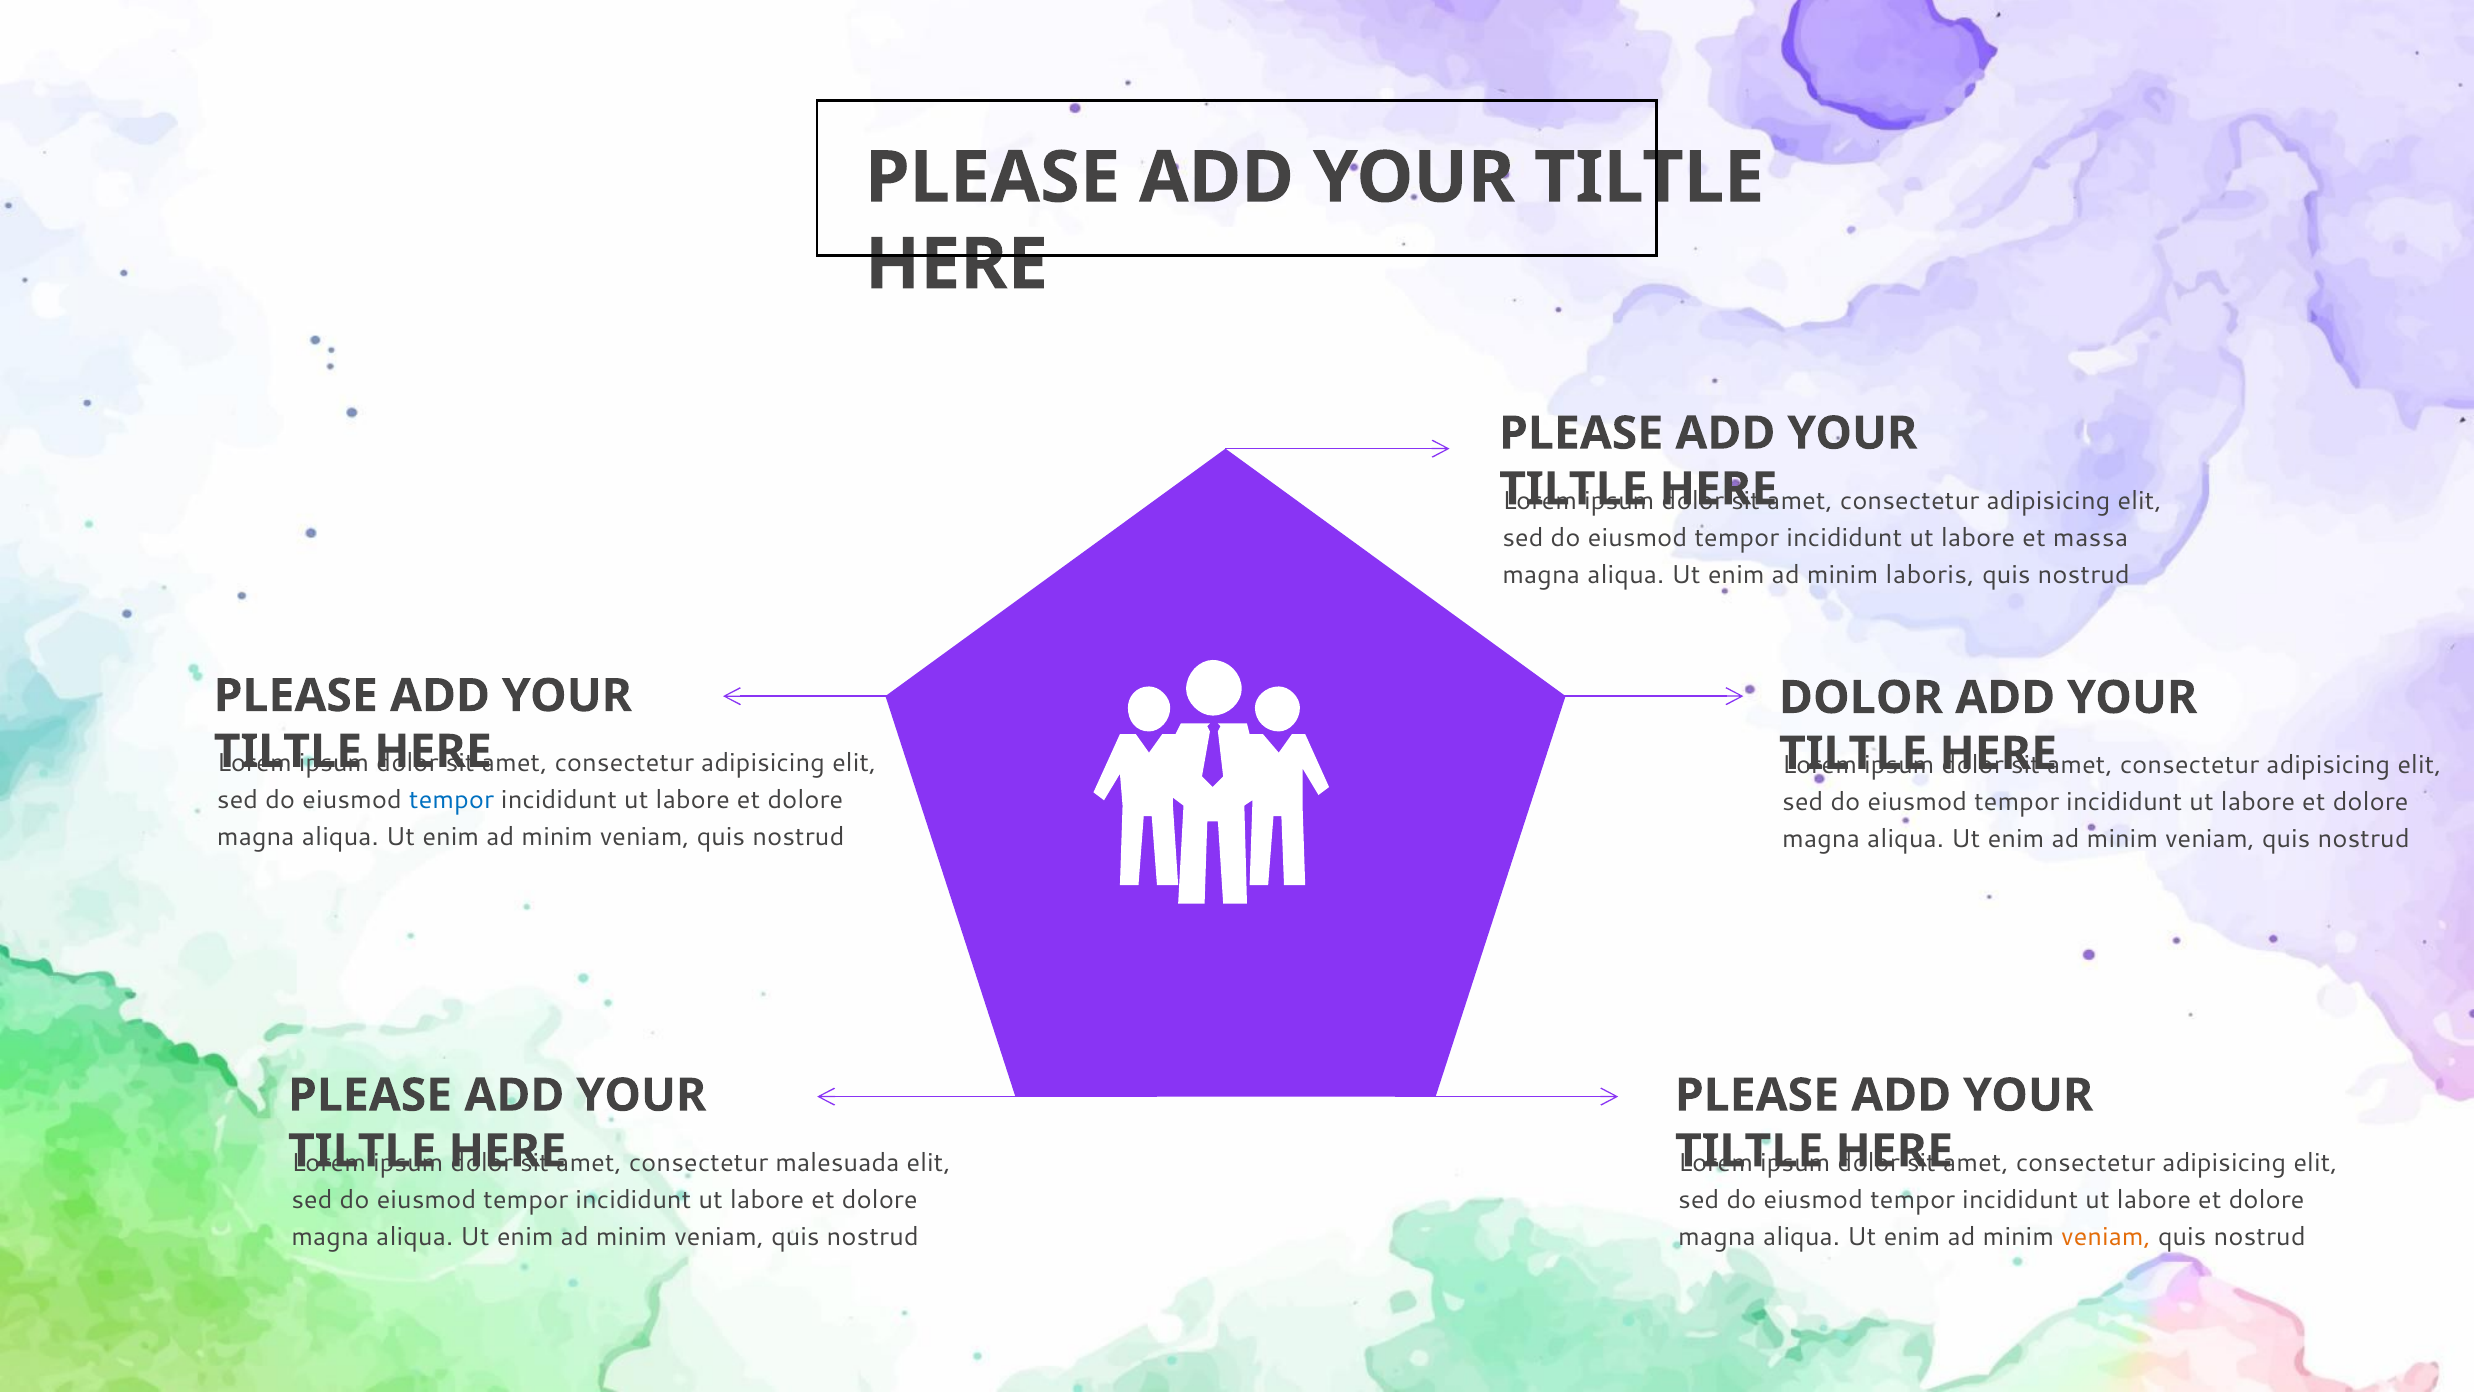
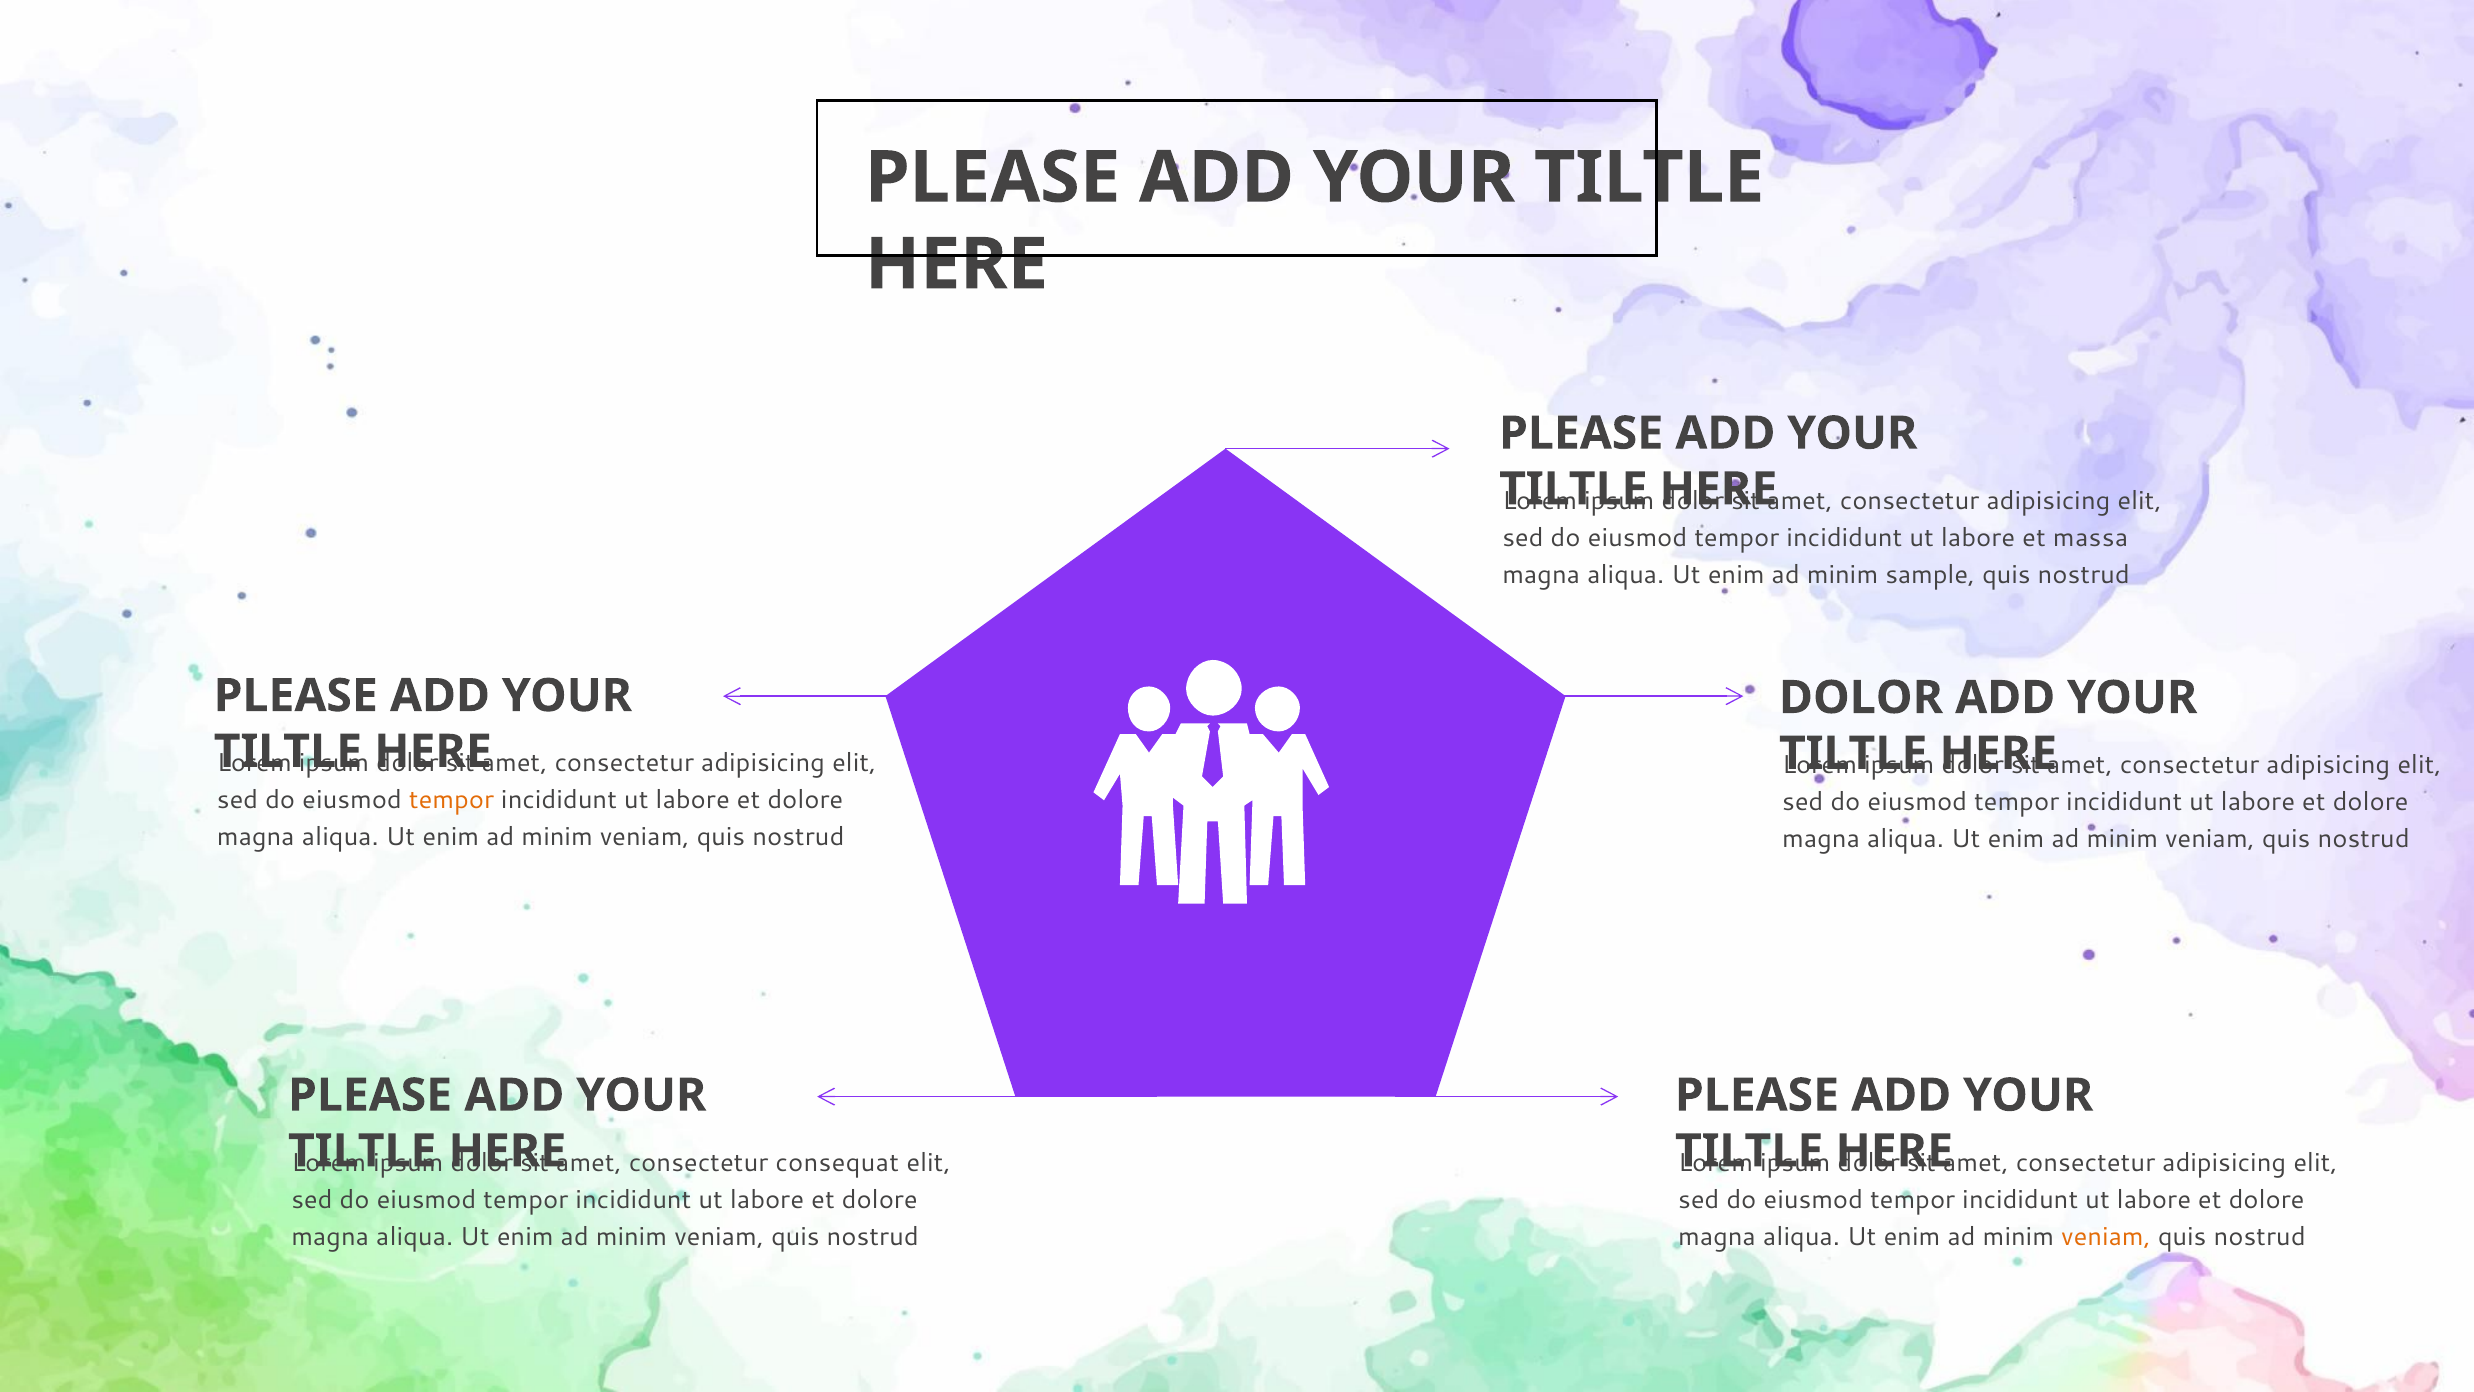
laboris: laboris -> sample
tempor at (452, 800) colour: blue -> orange
malesuada: malesuada -> consequat
